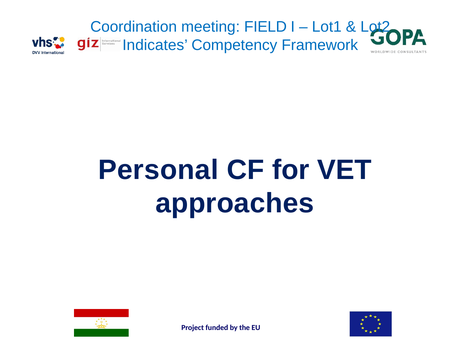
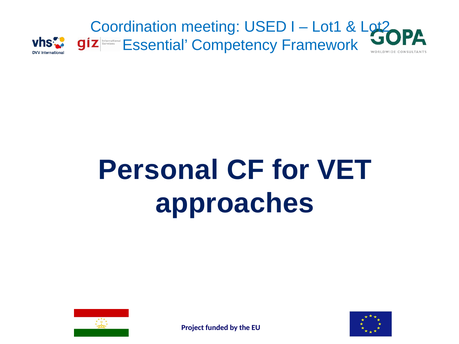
FIELD: FIELD -> USED
Indicates: Indicates -> Essential
